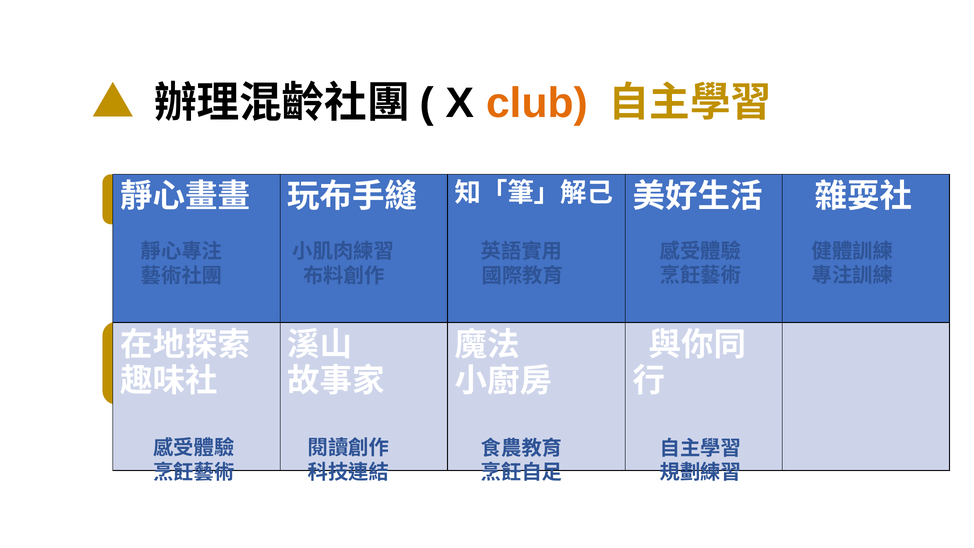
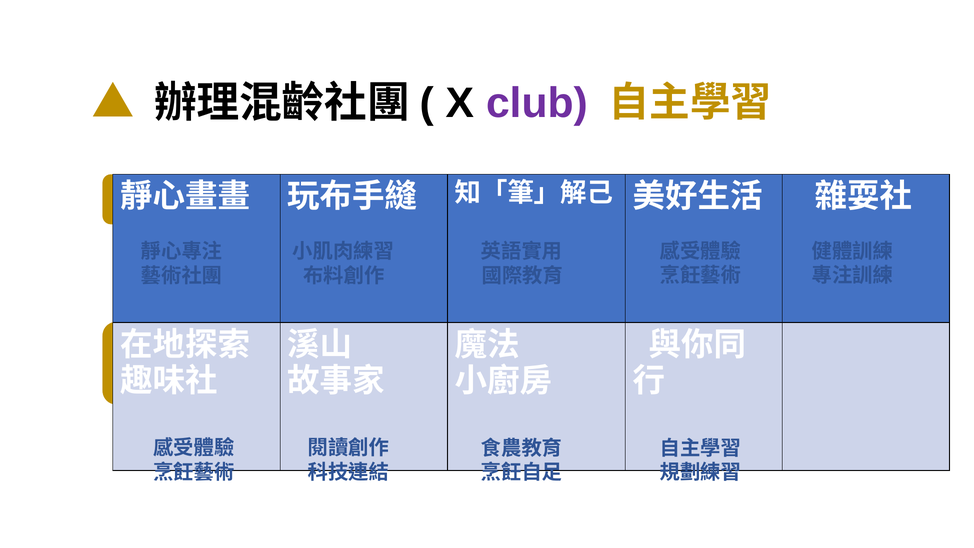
club colour: orange -> purple
